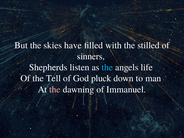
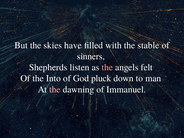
stilled: stilled -> stable
the at (107, 67) colour: light blue -> pink
life: life -> felt
Tell: Tell -> Into
